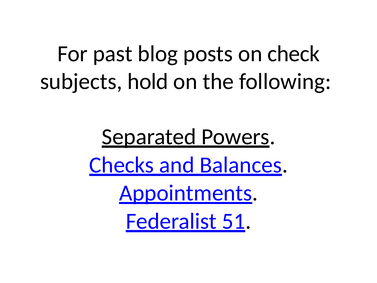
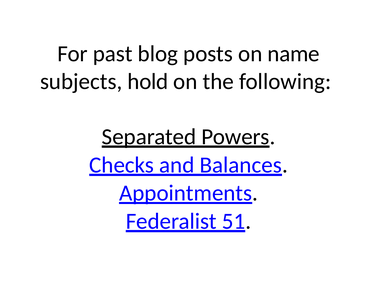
check: check -> name
